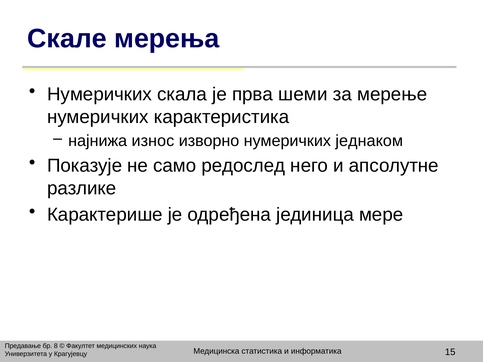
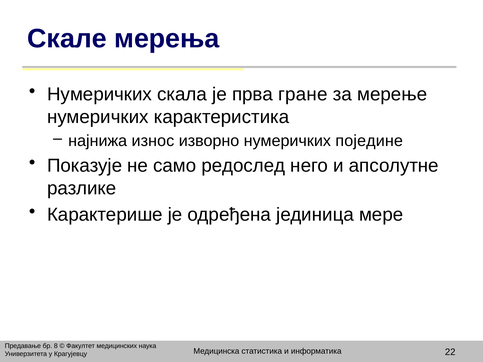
шеми: шеми -> гране
једнаком: једнаком -> поједине
15: 15 -> 22
